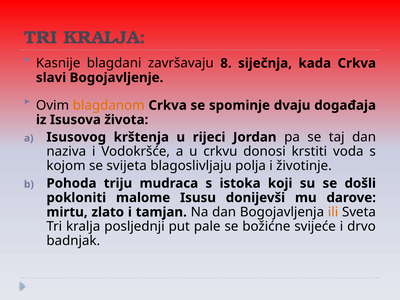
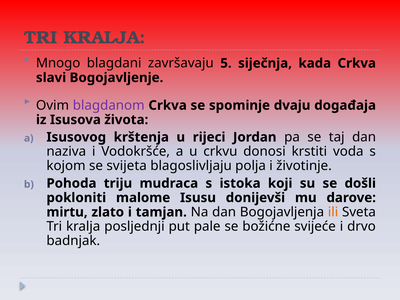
Kasnije: Kasnije -> Mnogo
8: 8 -> 5
blagdanom colour: orange -> purple
